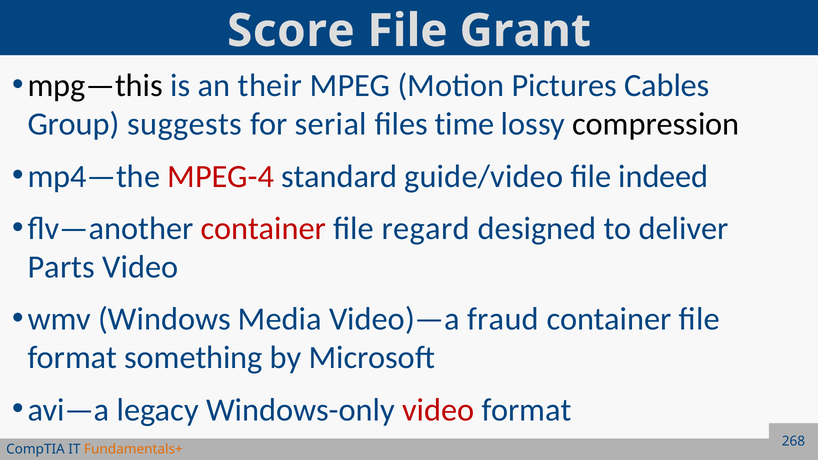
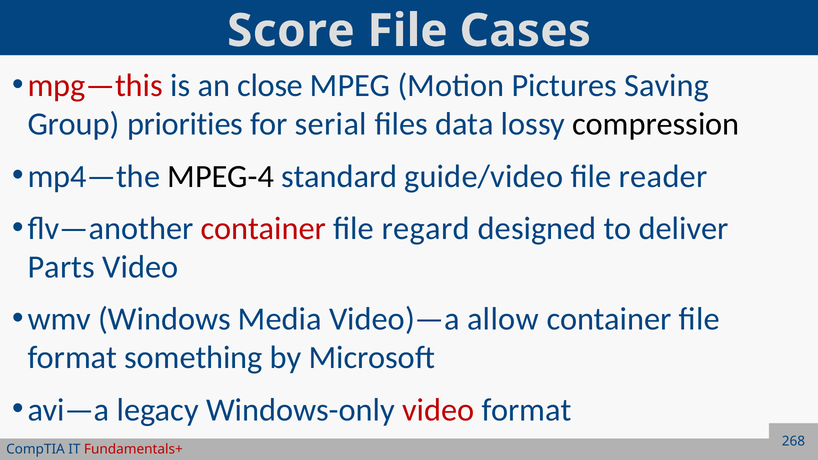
Grant: Grant -> Cases
mpg—this colour: black -> red
their: their -> close
Cables: Cables -> Saving
suggests: suggests -> priorities
time: time -> data
MPEG-4 colour: red -> black
indeed: indeed -> reader
fraud: fraud -> allow
Fundamentals+ colour: orange -> red
